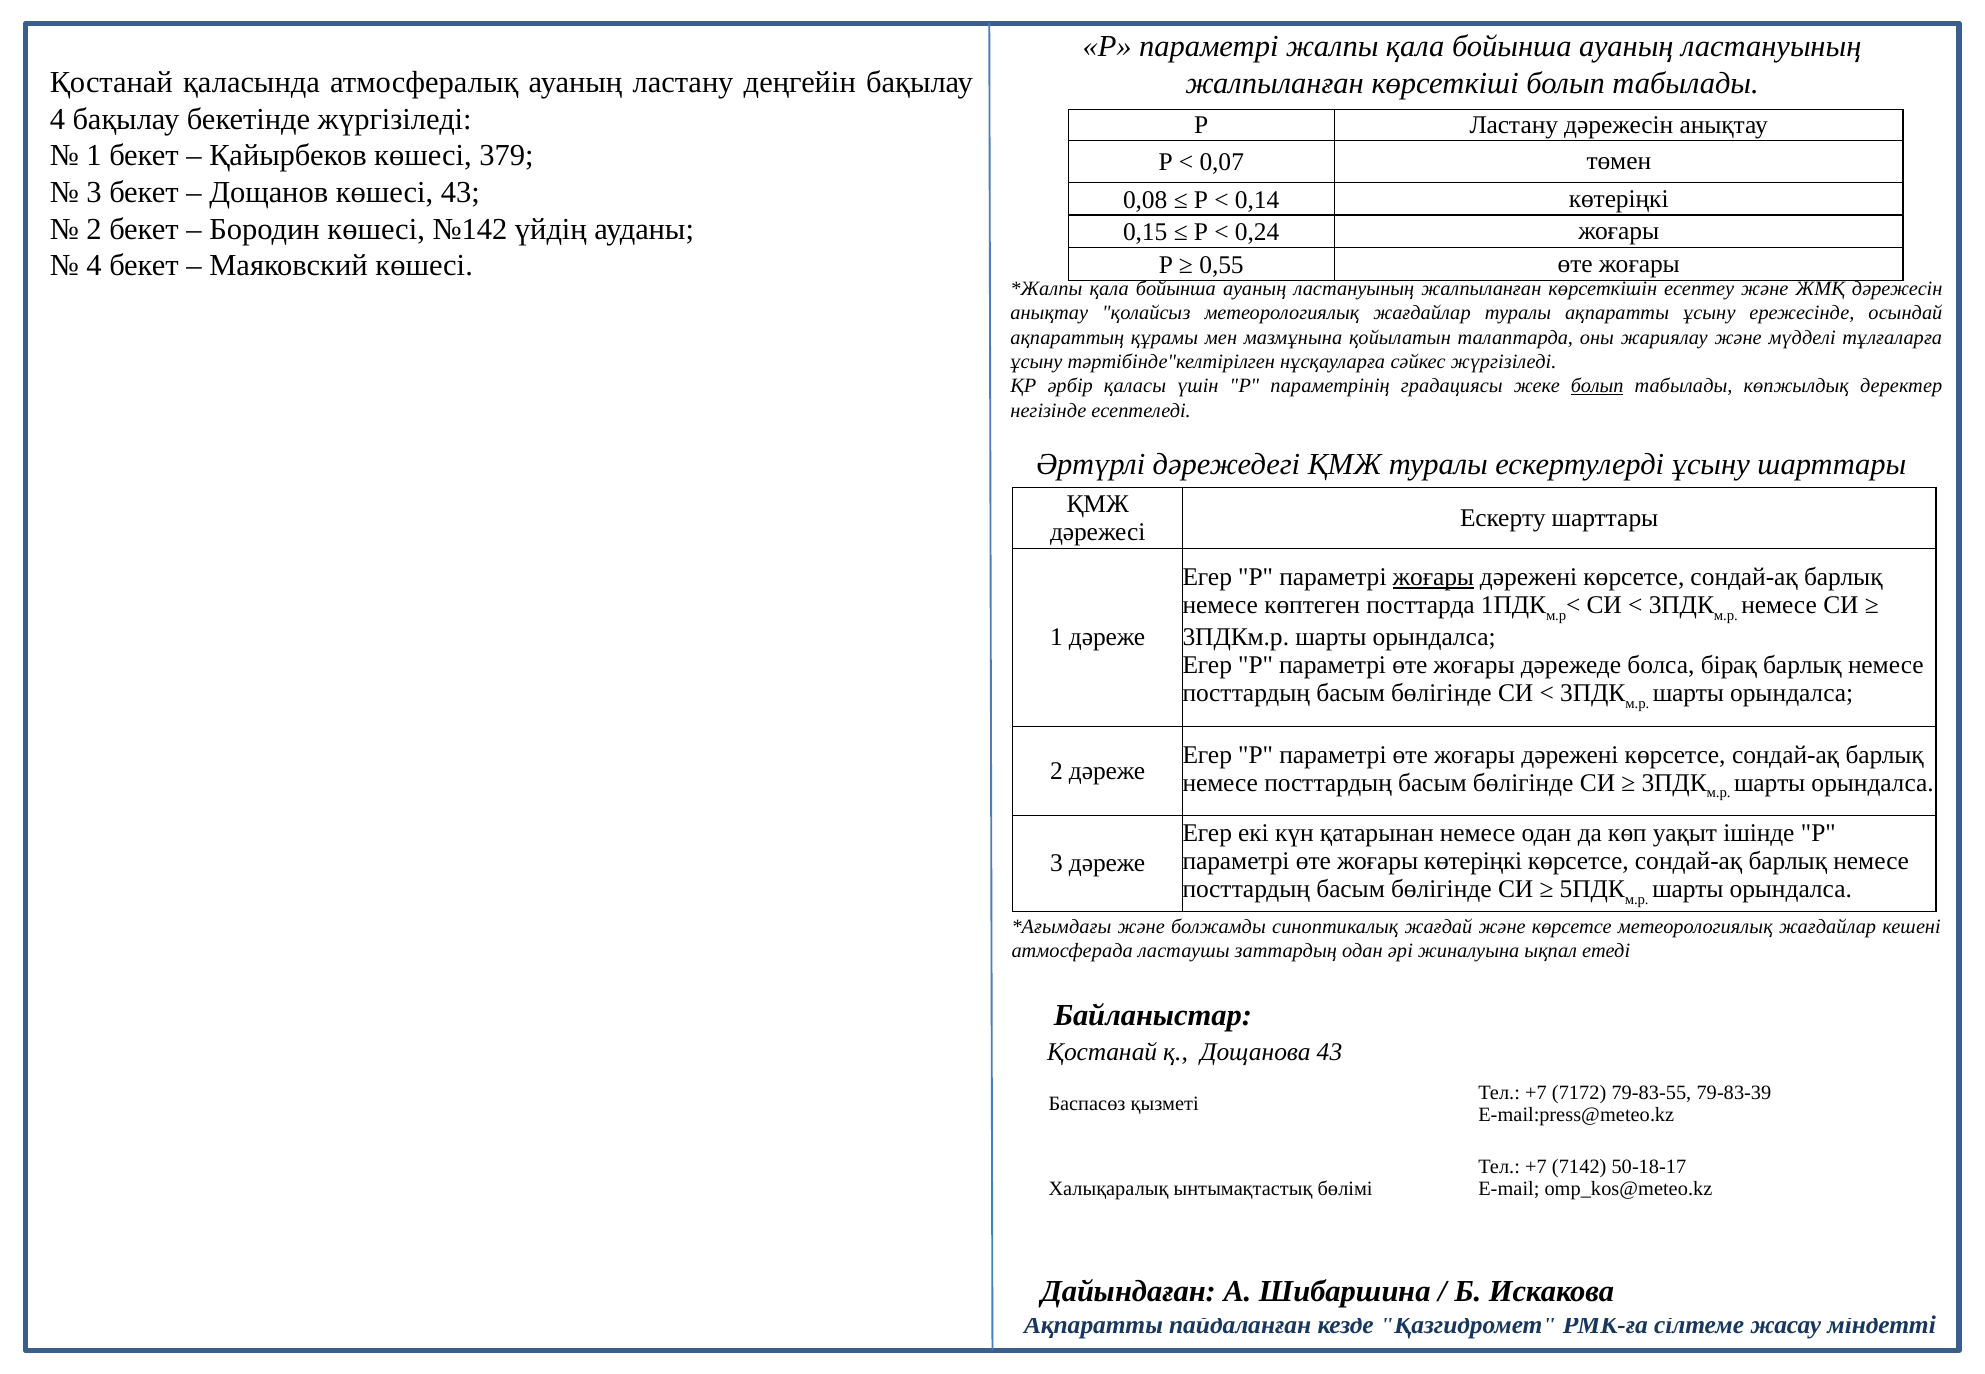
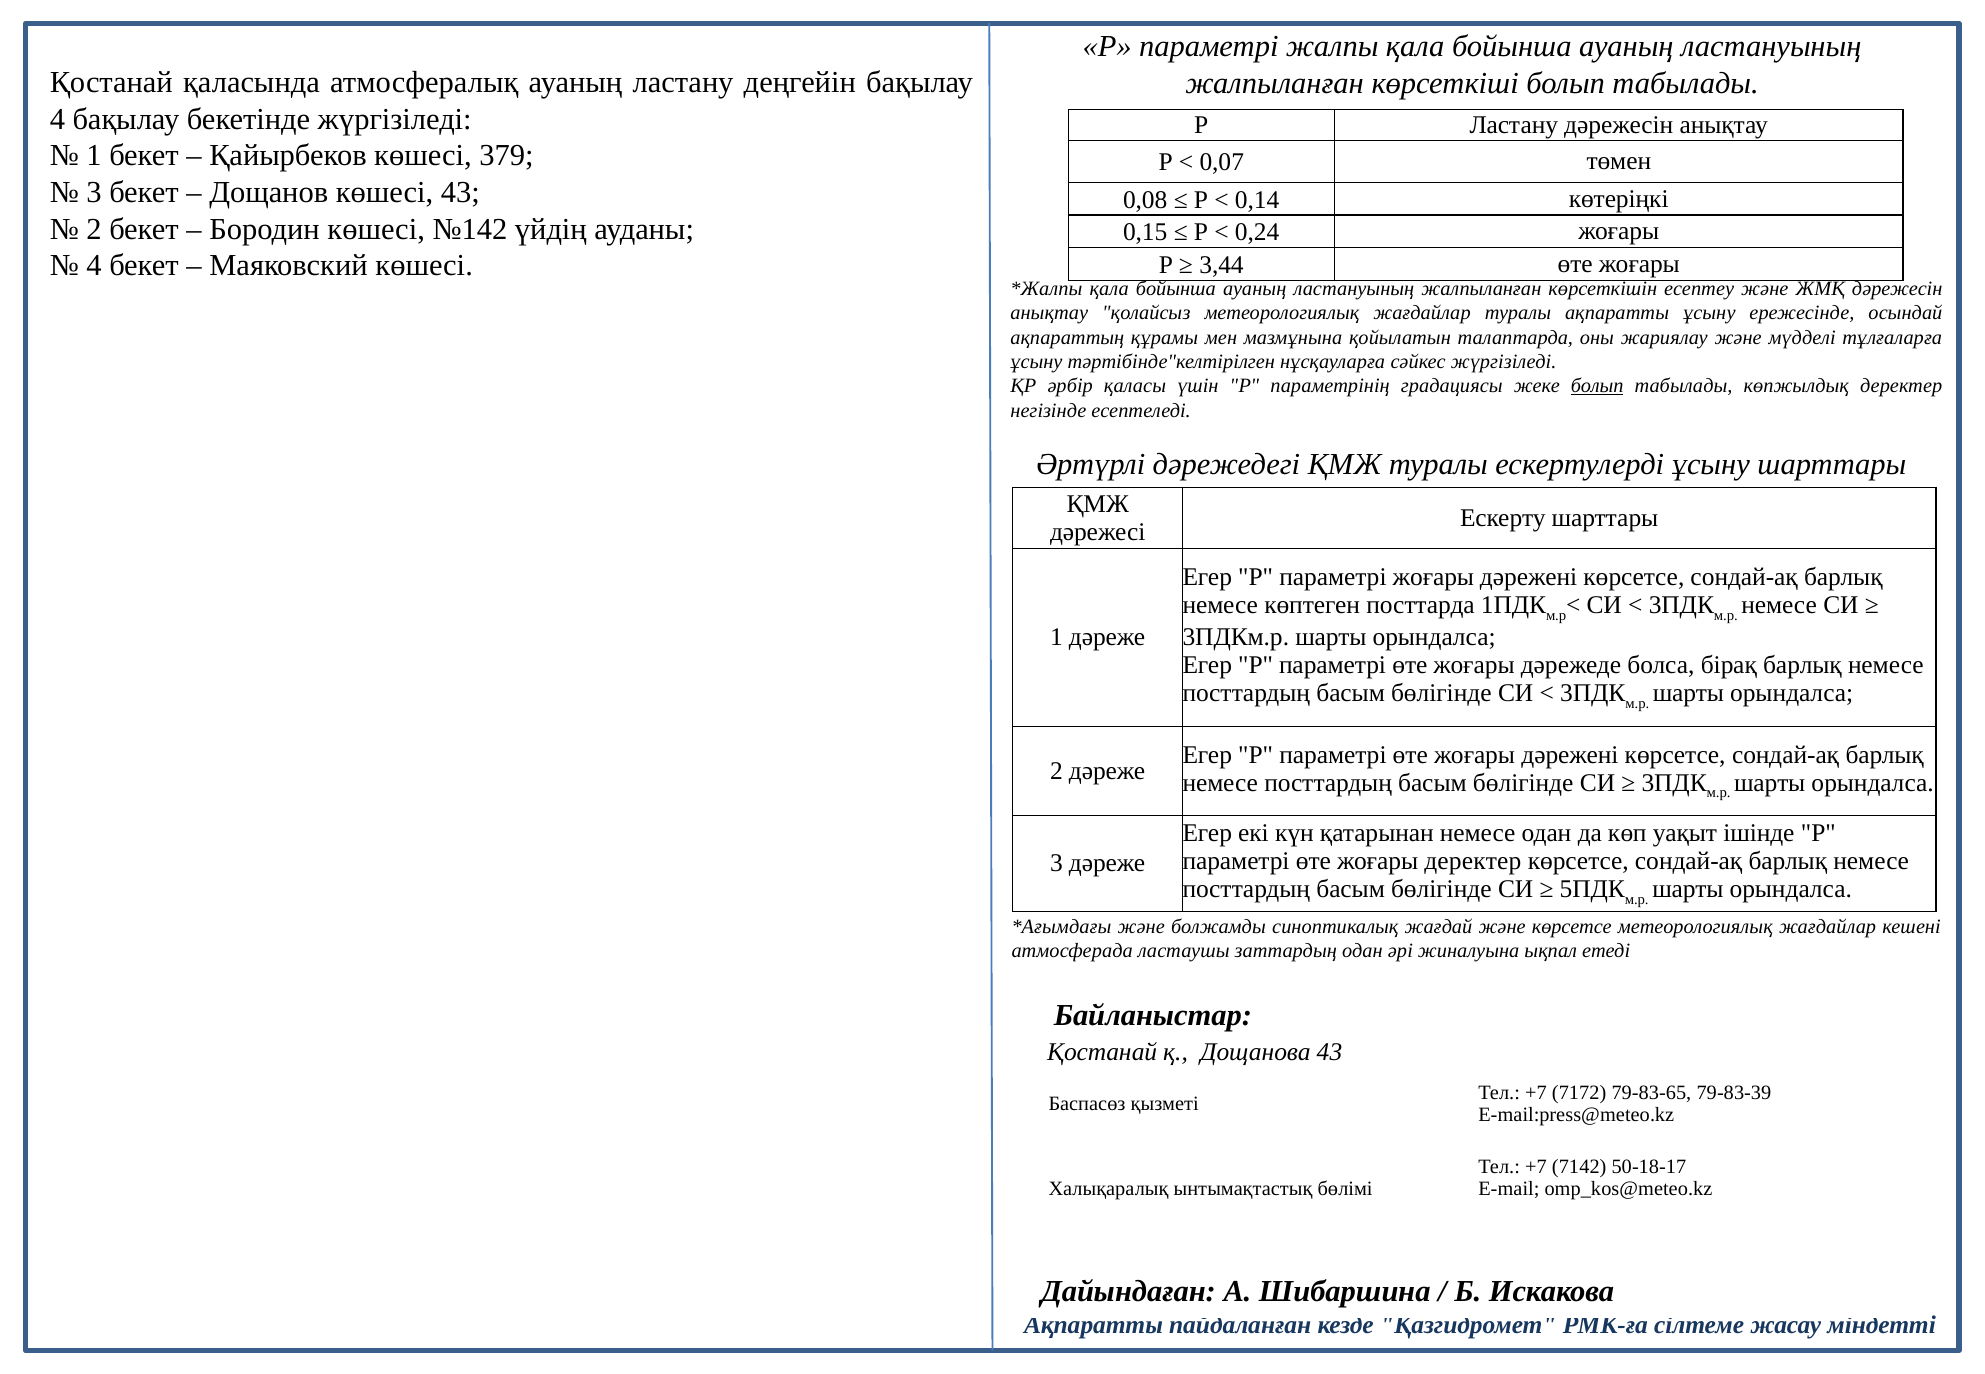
0,55: 0,55 -> 3,44
жоғары at (1433, 577) underline: present -> none
жоғары көтеріңкі: көтеріңкі -> деректер
79-83-55: 79-83-55 -> 79-83-65
